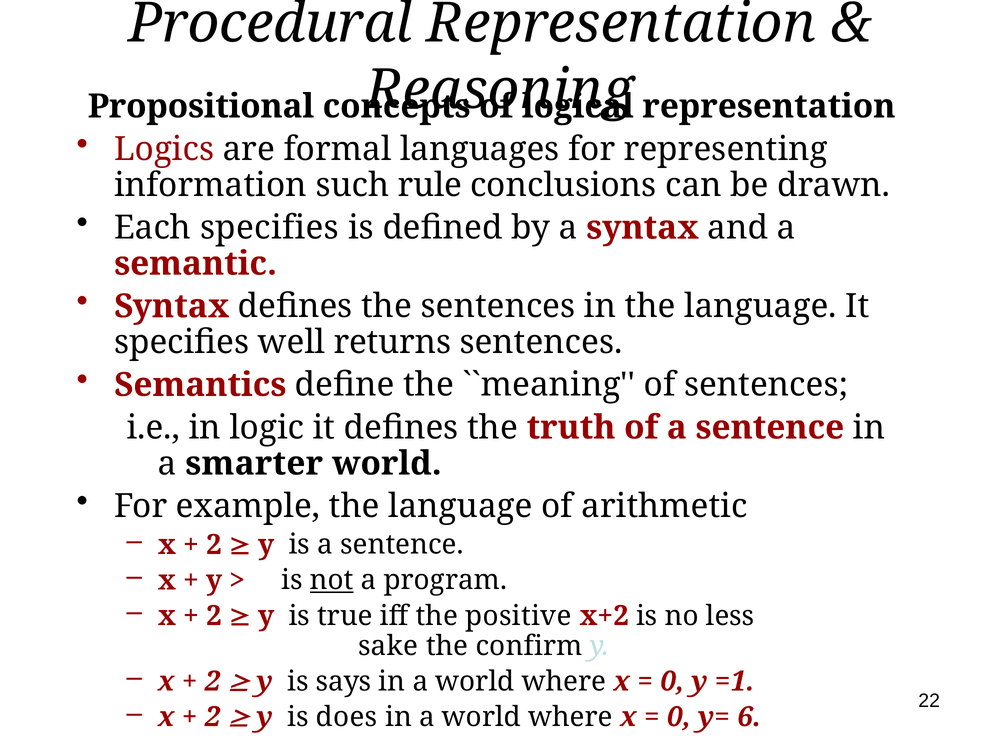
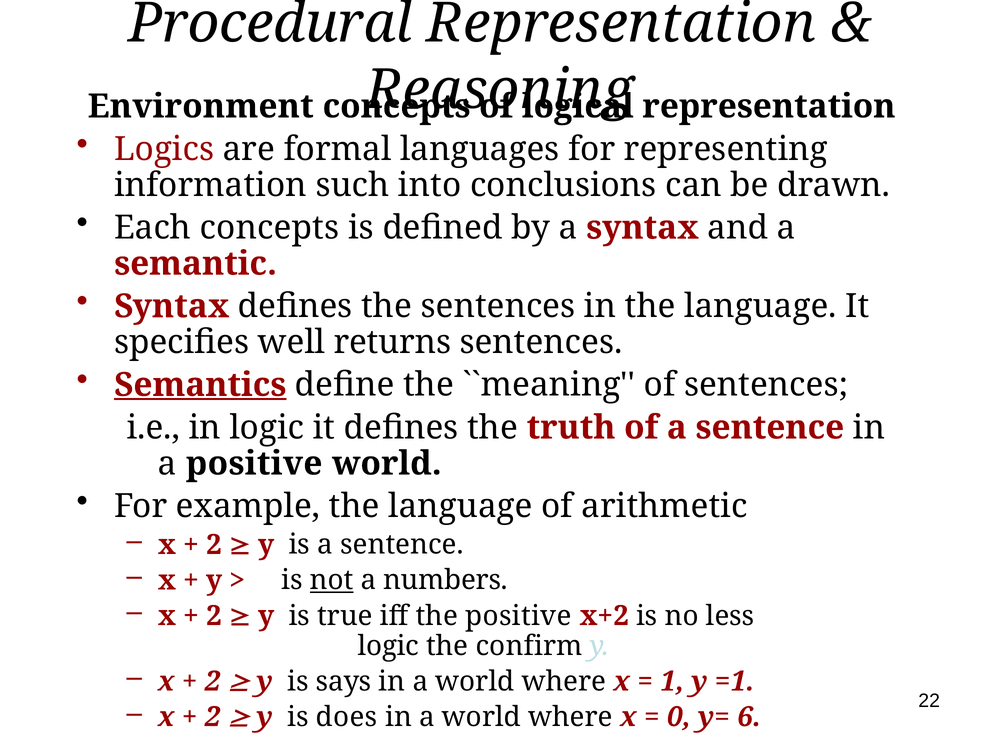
Propositional: Propositional -> Environment
rule: rule -> into
Each specifies: specifies -> concepts
Semantics underline: none -> present
a smarter: smarter -> positive
program: program -> numbers
sake at (388, 646): sake -> logic
0 at (672, 681): 0 -> 1
